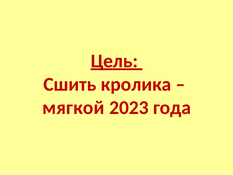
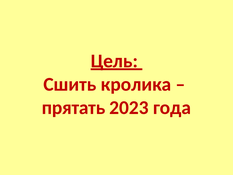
мягкой: мягкой -> прятать
